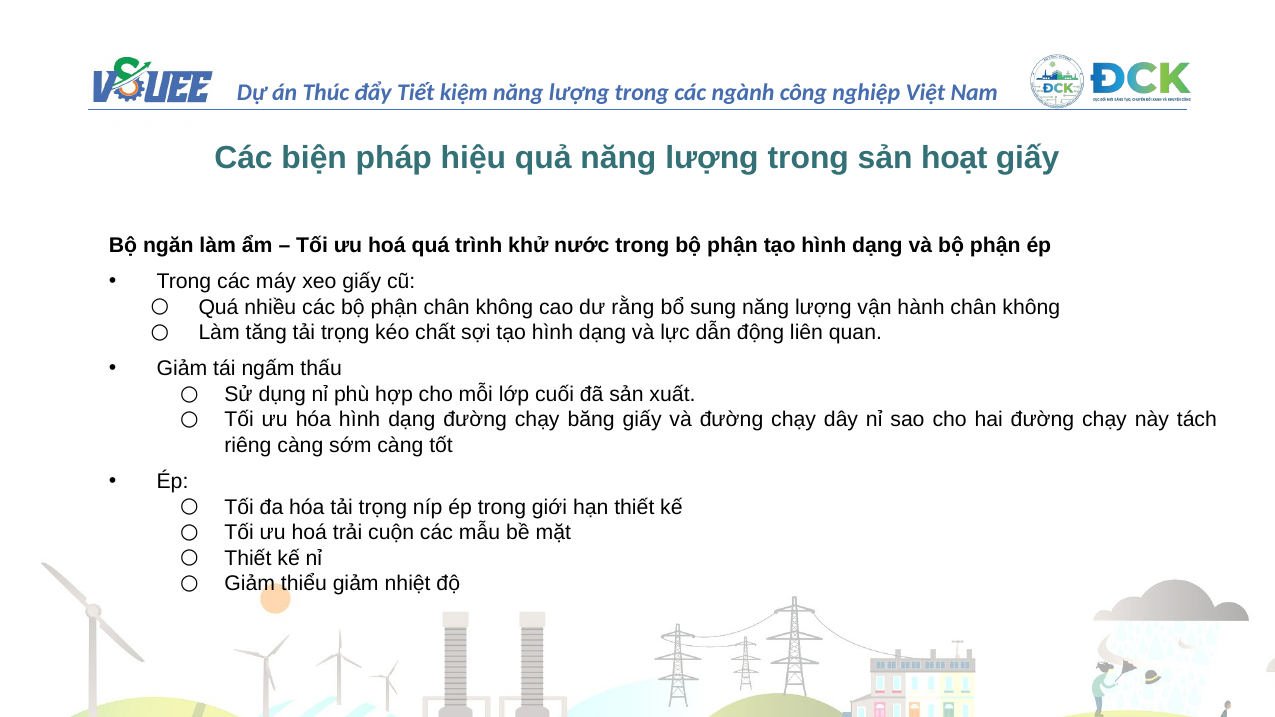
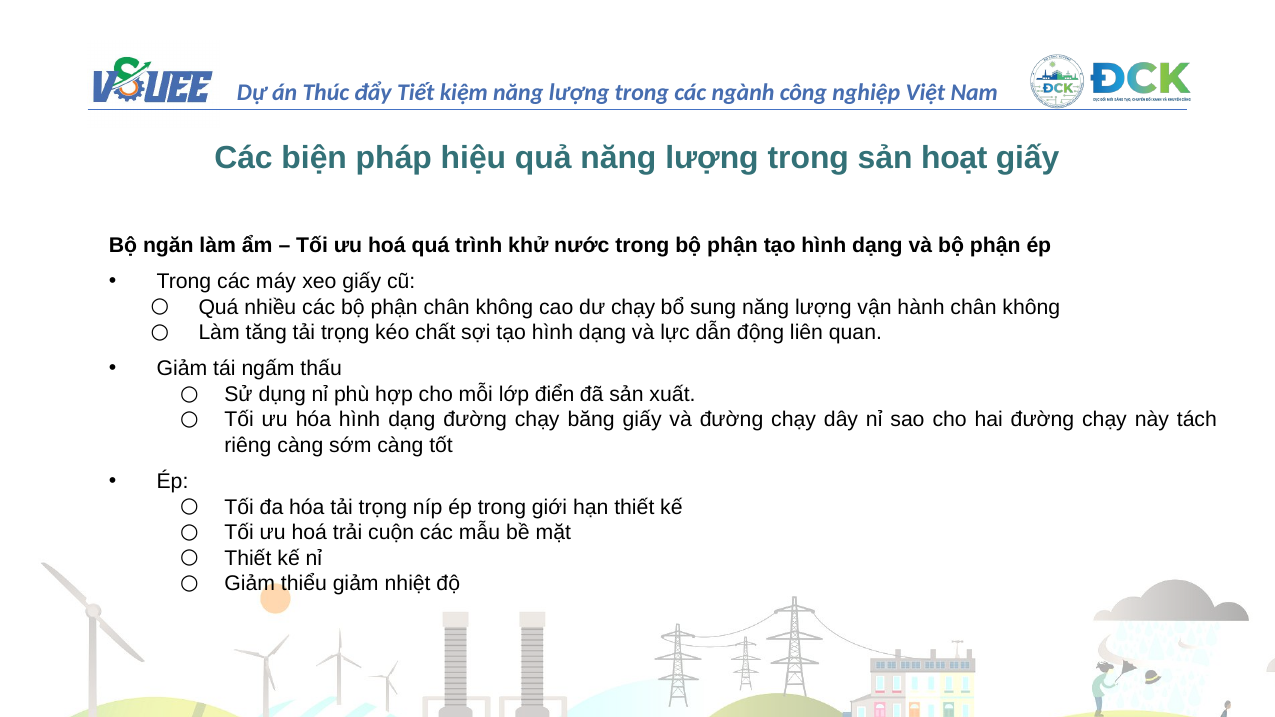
dư rằng: rằng -> chạy
cuối: cuối -> điển
